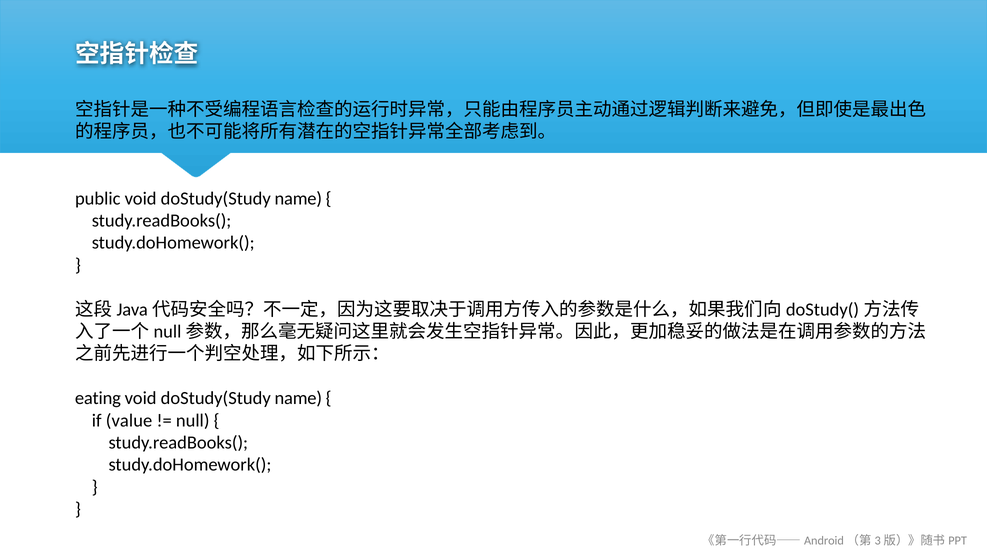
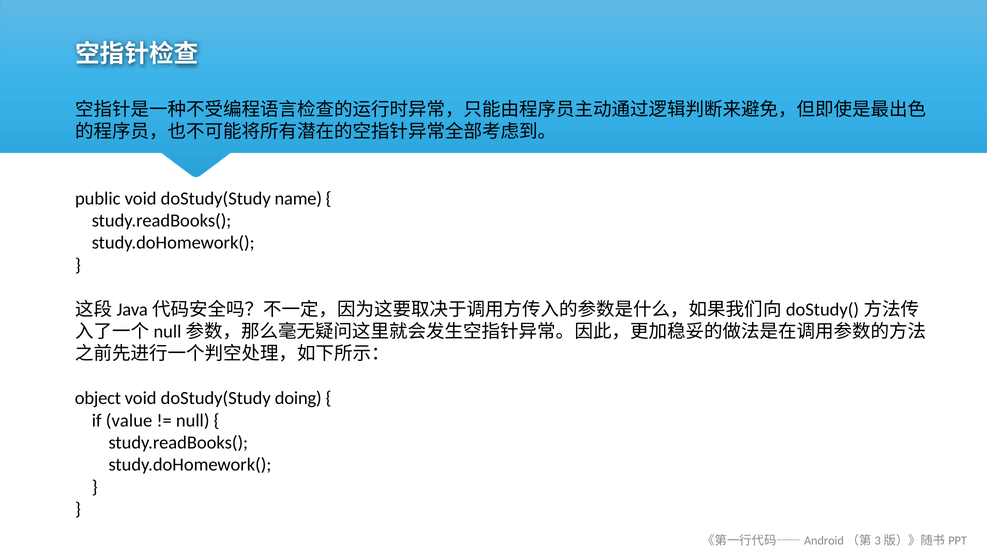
eating: eating -> object
name at (298, 398): name -> doing
